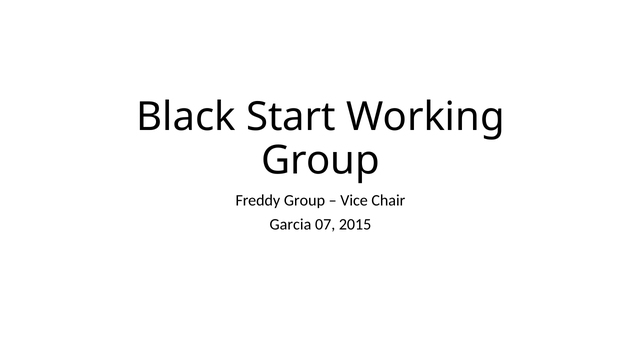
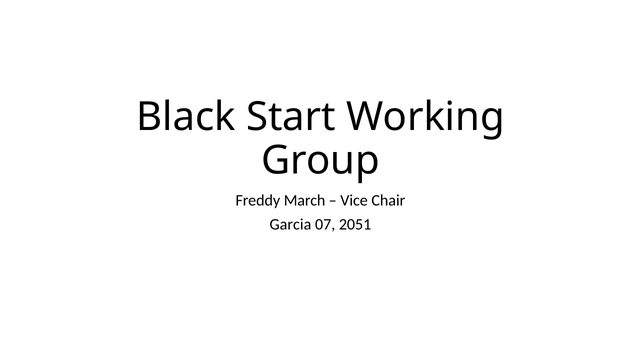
Freddy Group: Group -> March
2015: 2015 -> 2051
